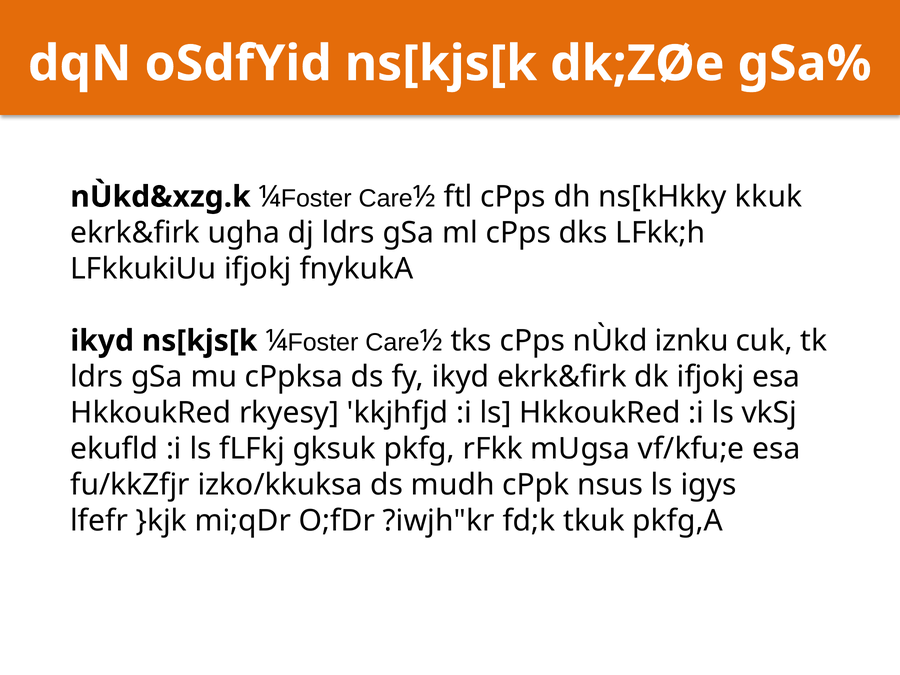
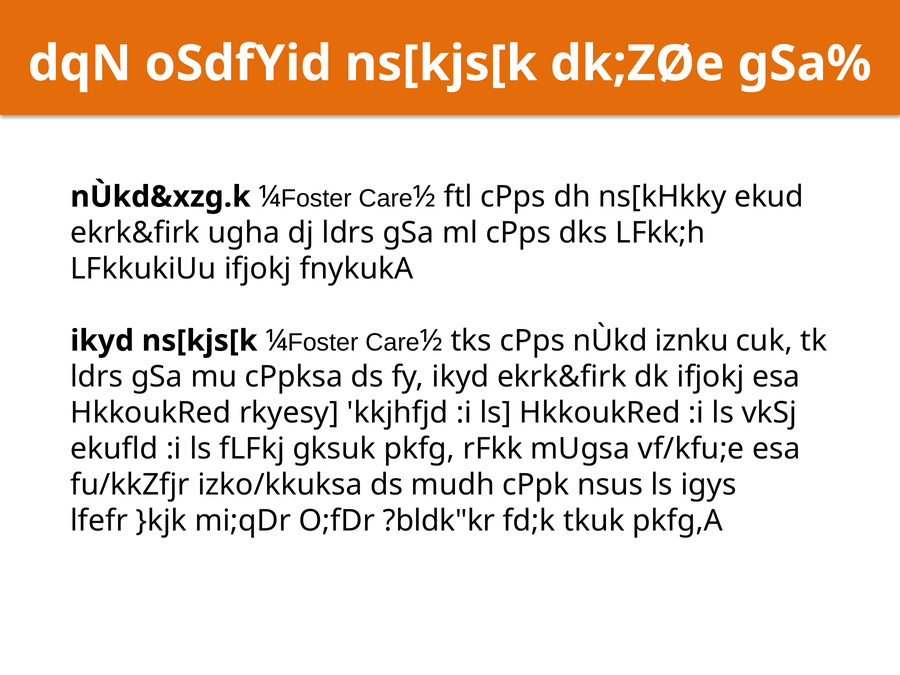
kkuk: kkuk -> ekud
?iwjh"kr: ?iwjh"kr -> ?bldk"kr
